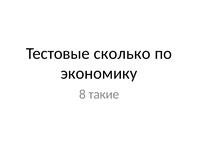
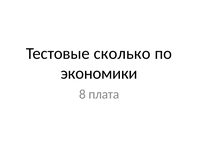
экономику: экономику -> экономики
такие: такие -> плата
